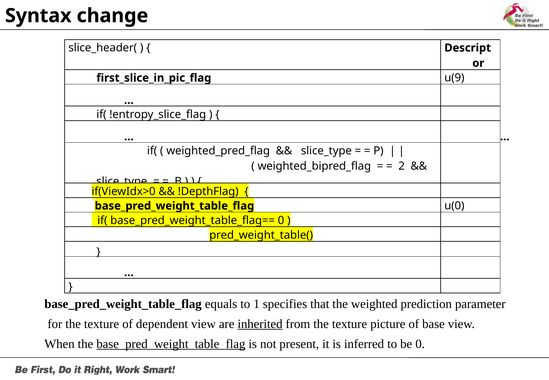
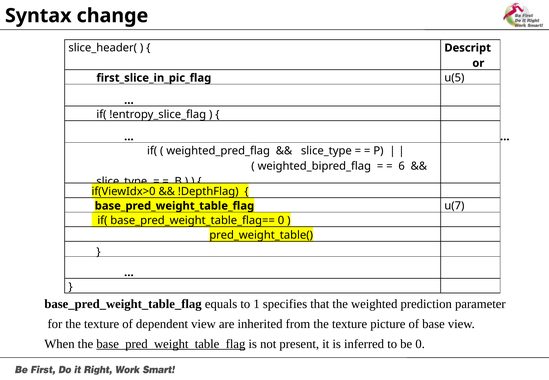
u(9: u(9 -> u(5
2: 2 -> 6
u(0: u(0 -> u(7
inherited underline: present -> none
